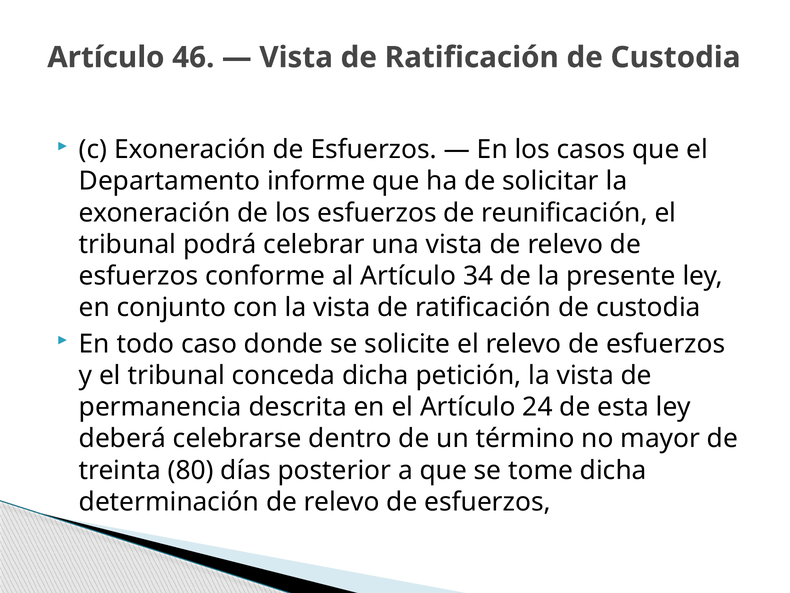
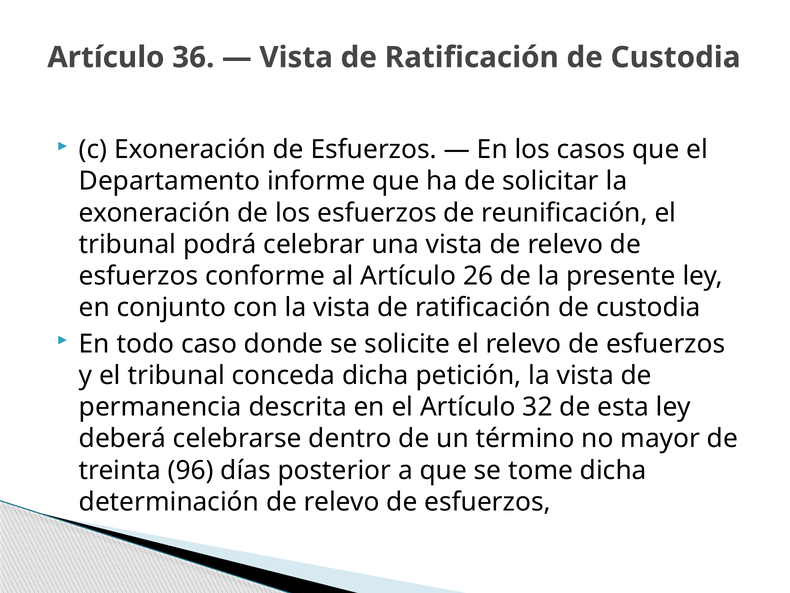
46: 46 -> 36
34: 34 -> 26
24: 24 -> 32
80: 80 -> 96
